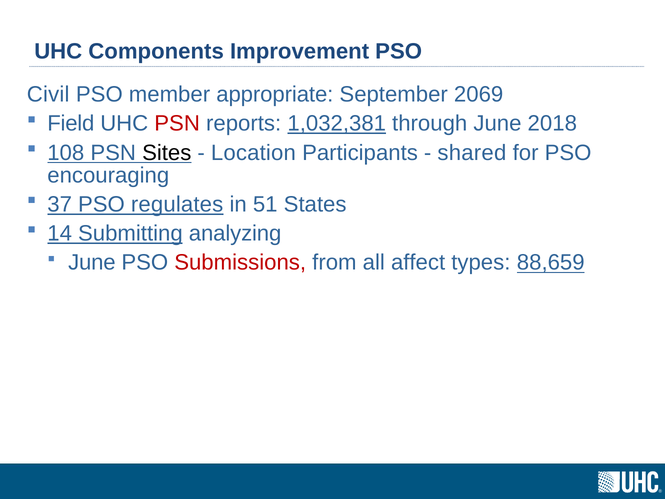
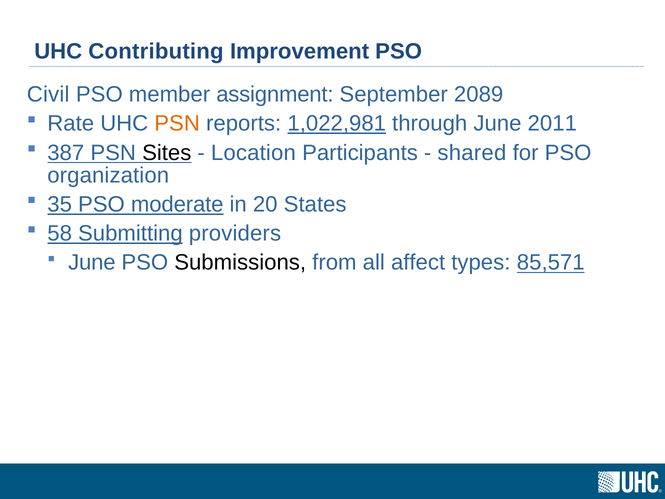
Components: Components -> Contributing
appropriate: appropriate -> assignment
2069: 2069 -> 2089
Field: Field -> Rate
PSN at (177, 124) colour: red -> orange
1,032,381: 1,032,381 -> 1,022,981
2018: 2018 -> 2011
108: 108 -> 387
encouraging: encouraging -> organization
37: 37 -> 35
regulates: regulates -> moderate
51: 51 -> 20
14: 14 -> 58
analyzing: analyzing -> providers
Submissions colour: red -> black
88,659: 88,659 -> 85,571
